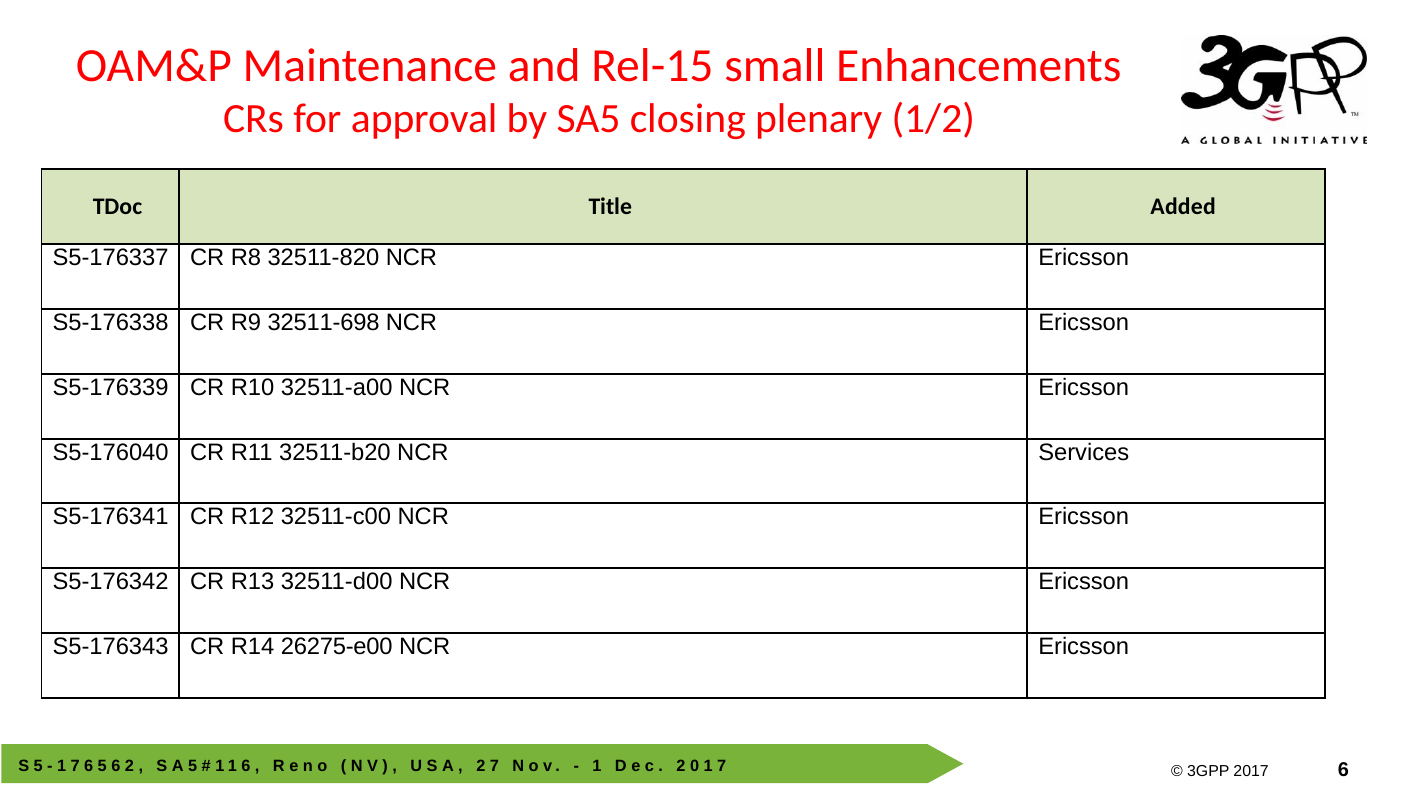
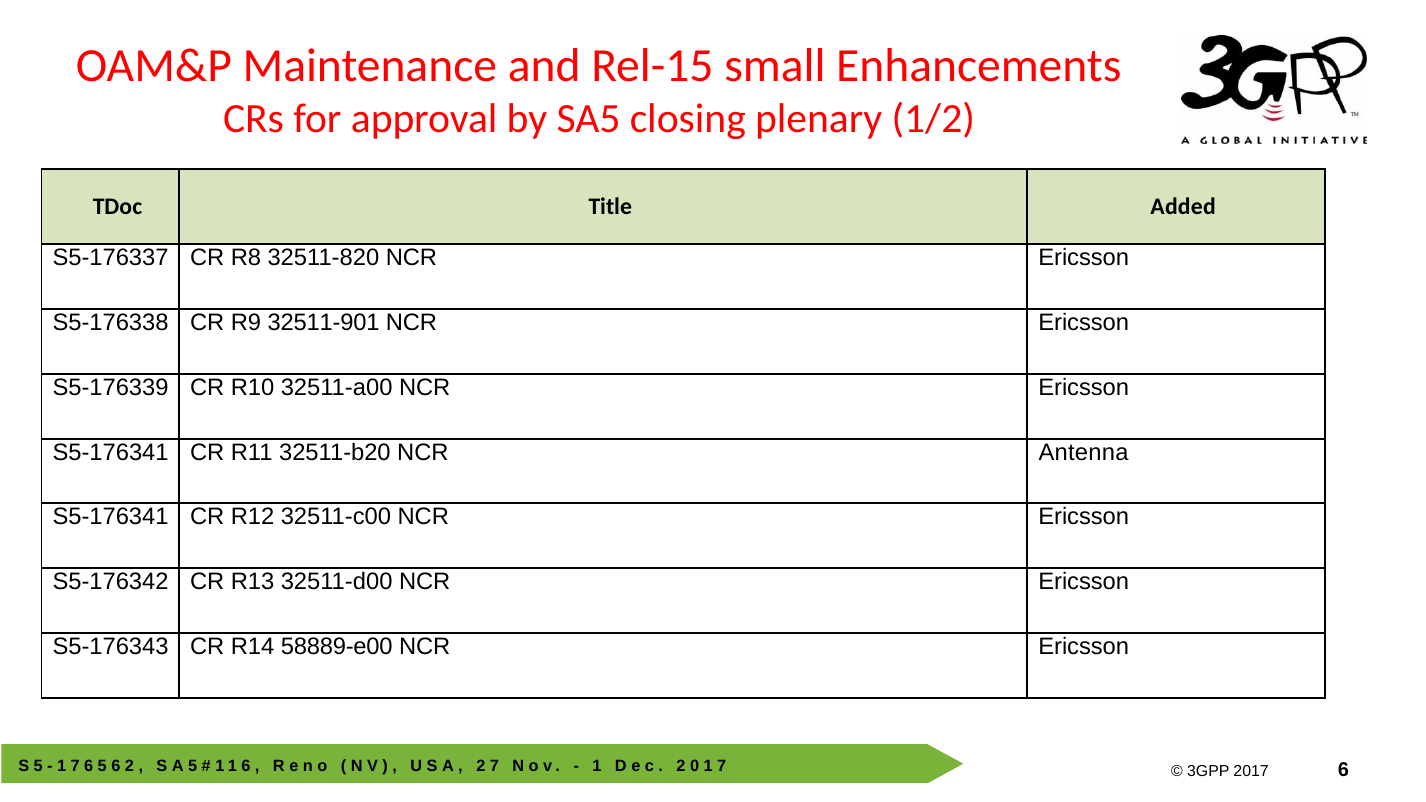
32511-698: 32511-698 -> 32511-901
S5-176040 at (111, 452): S5-176040 -> S5-176341
Services: Services -> Antenna
26275-e00: 26275-e00 -> 58889-e00
